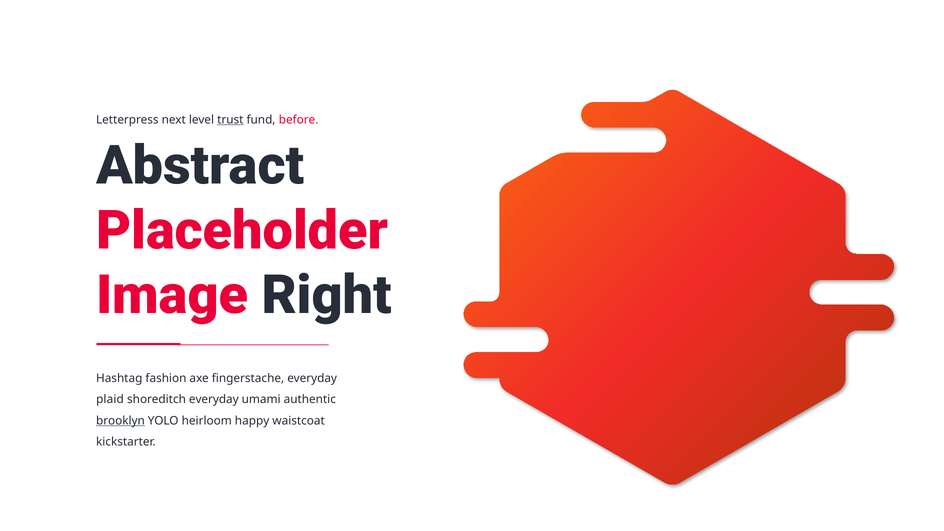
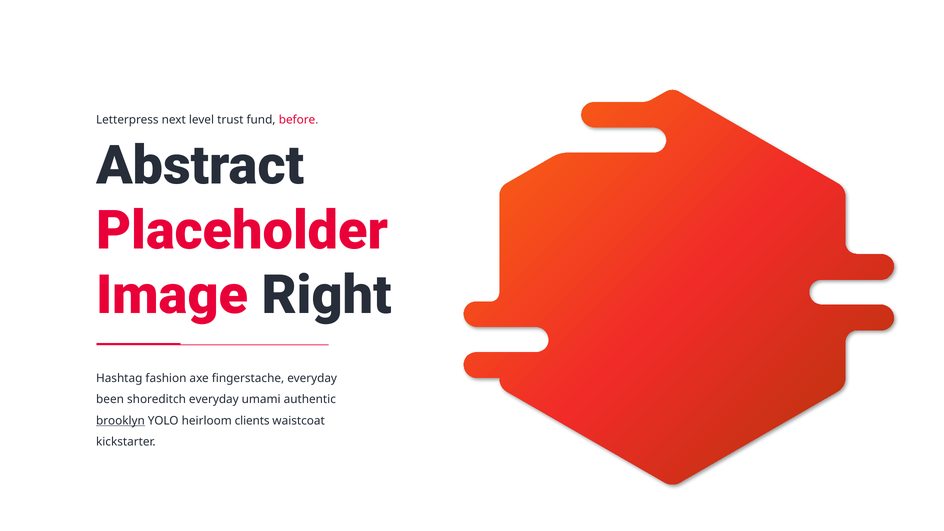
trust underline: present -> none
plaid: plaid -> been
happy: happy -> clients
